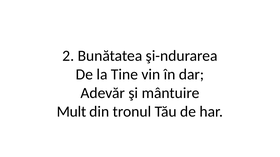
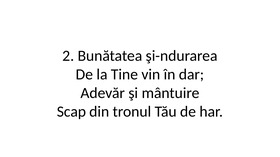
Mult: Mult -> Scap
